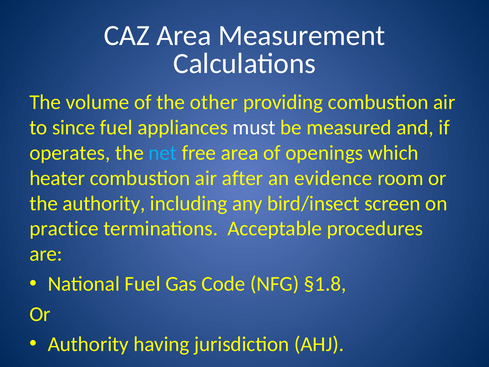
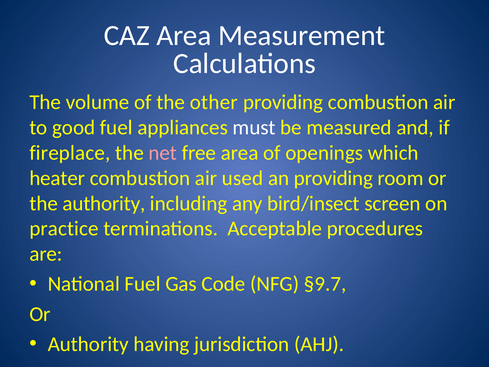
since: since -> good
operates: operates -> fireplace
net colour: light blue -> pink
after: after -> used
an evidence: evidence -> providing
§1.8: §1.8 -> §9.7
